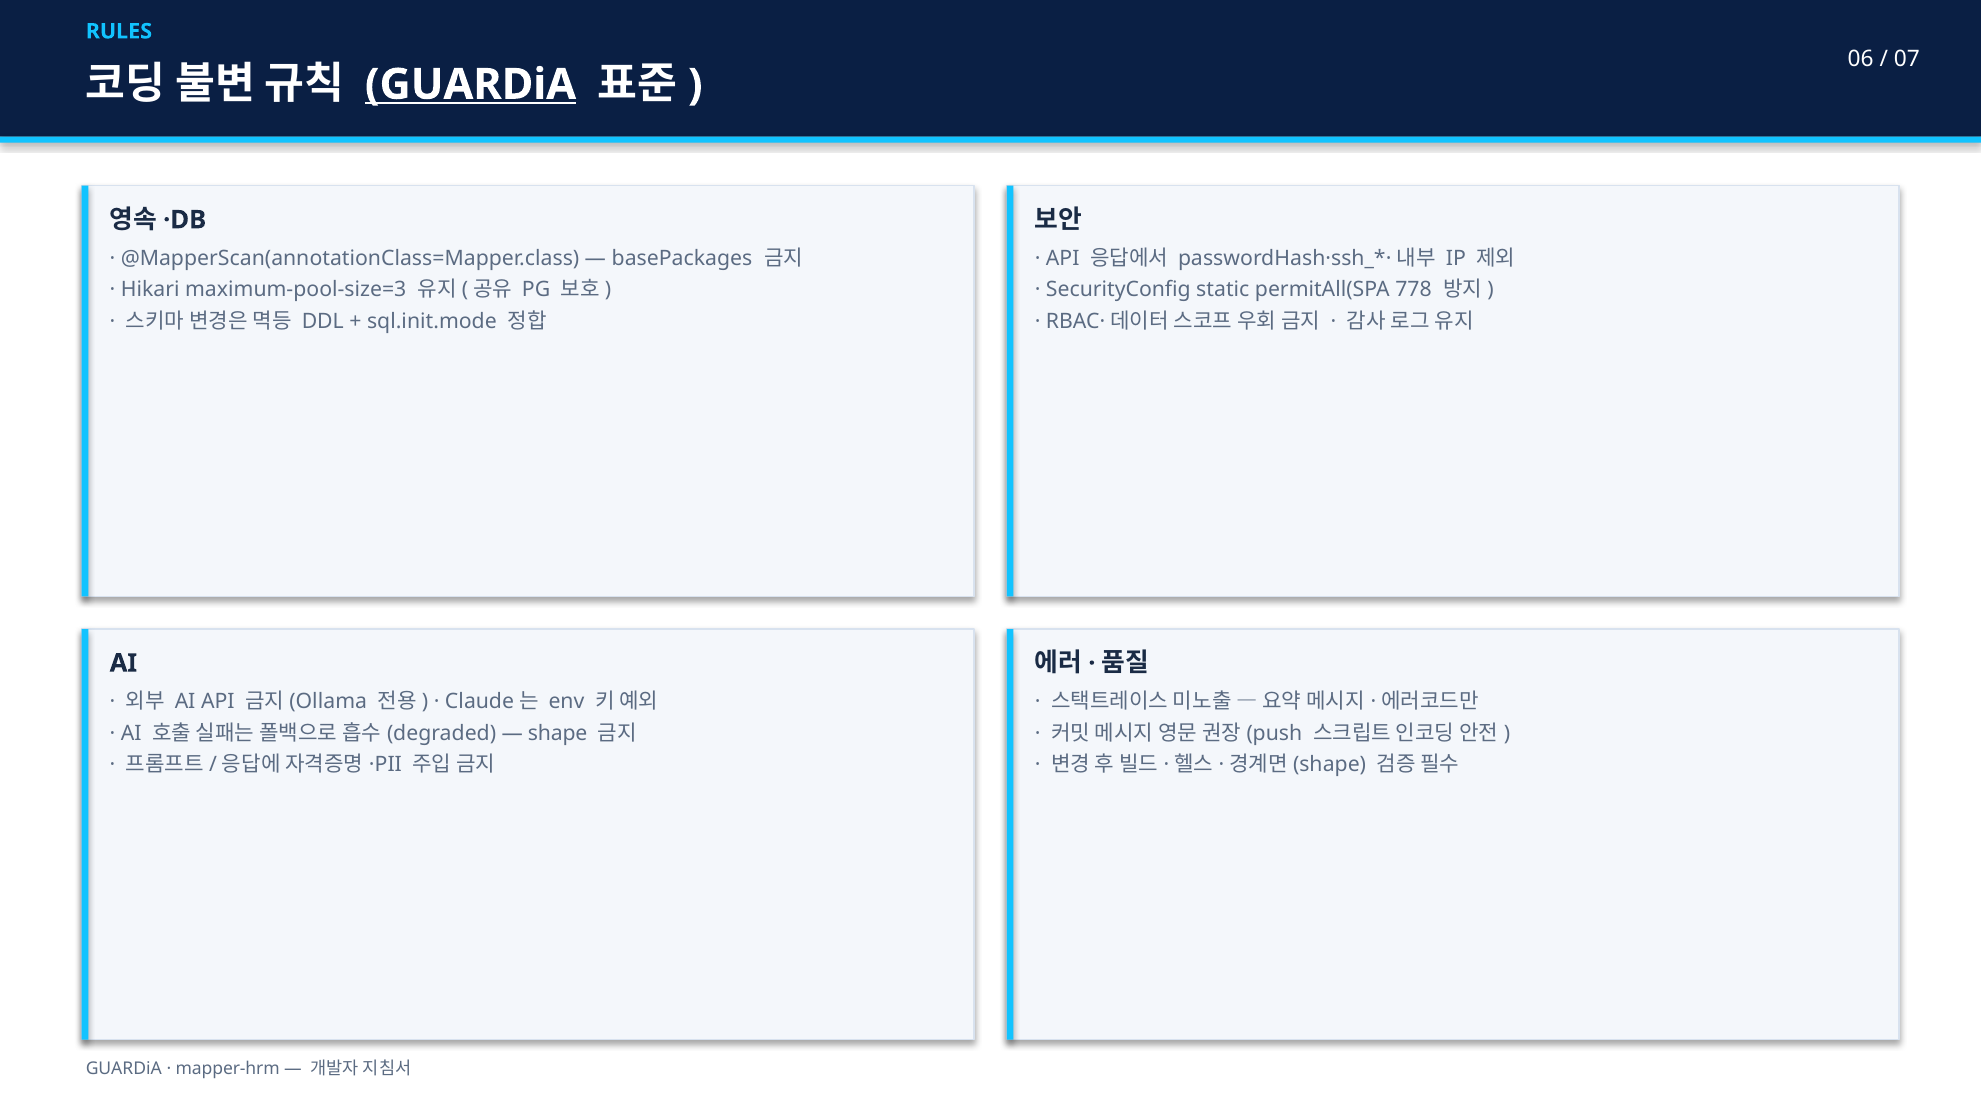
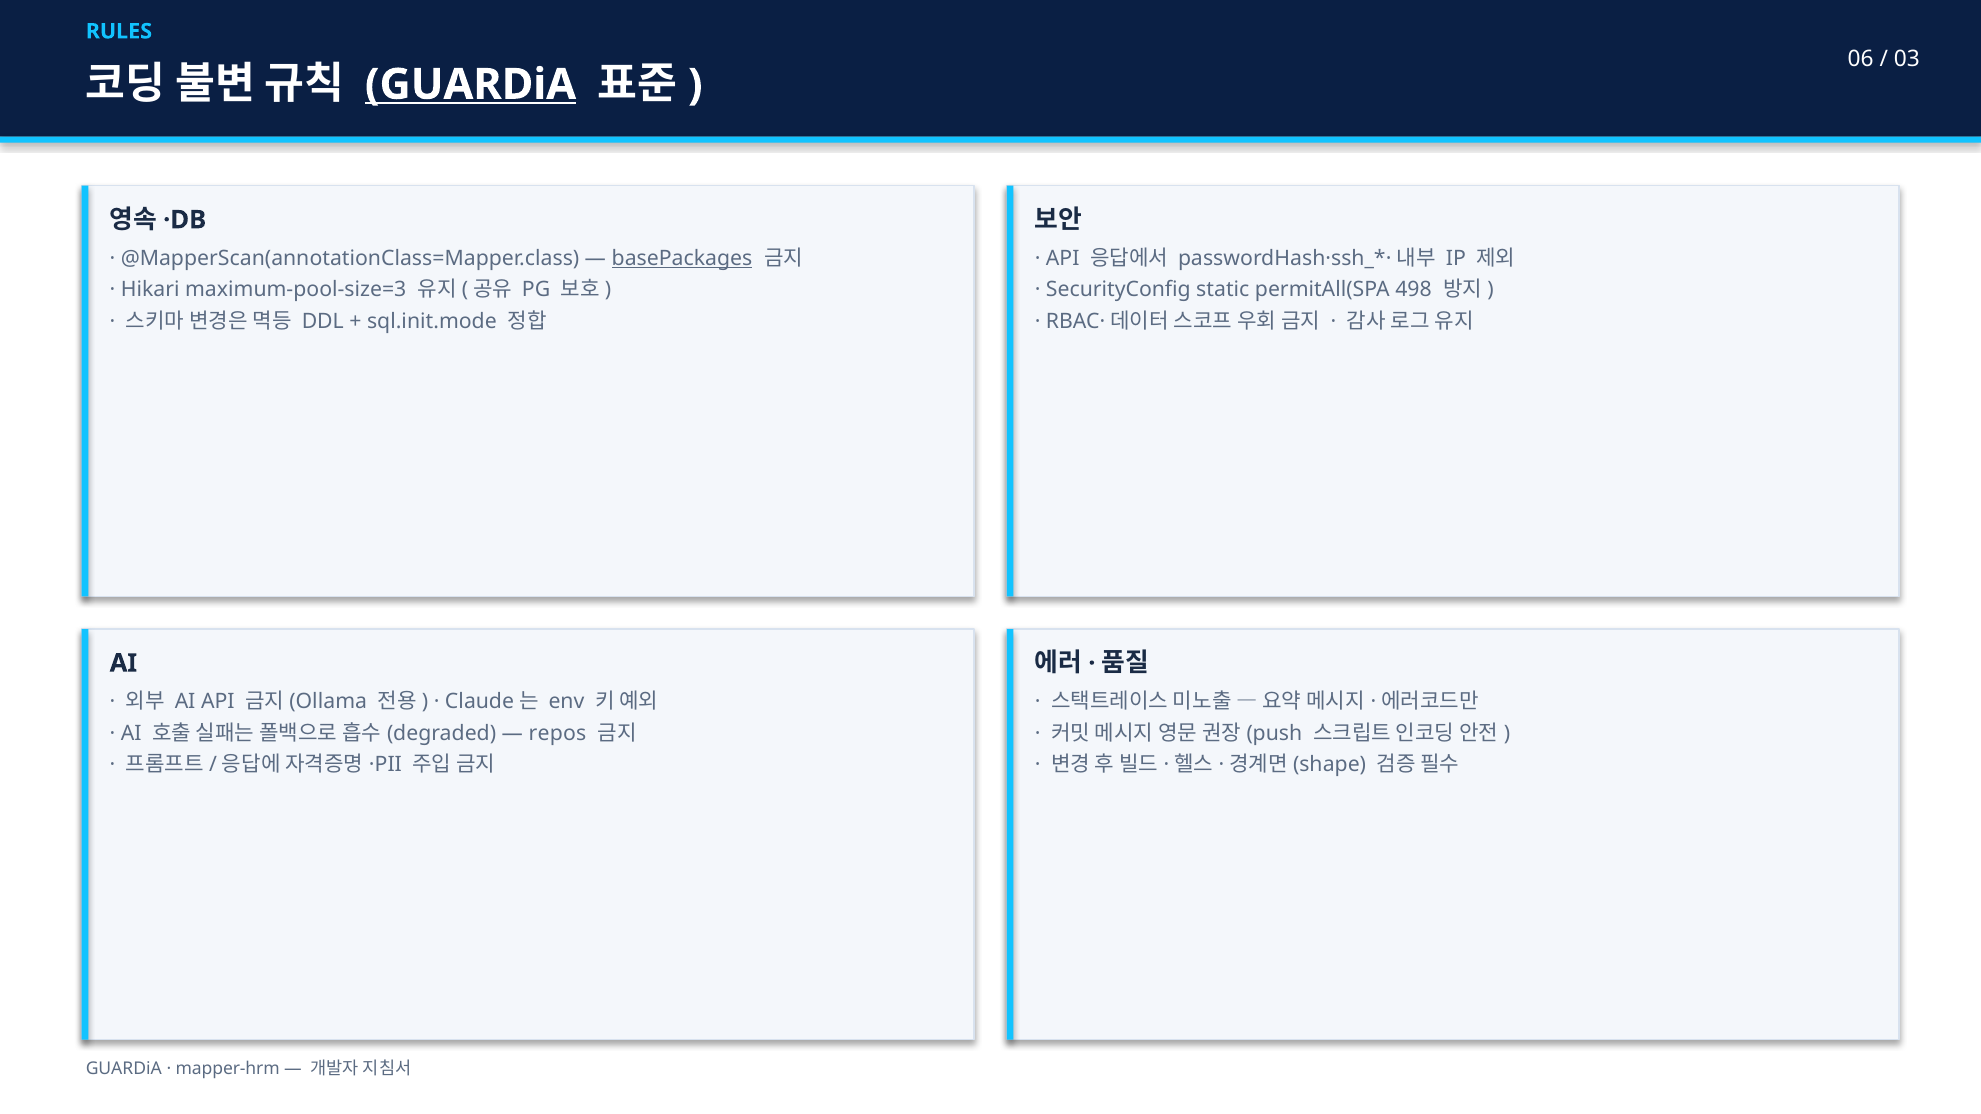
07: 07 -> 03
basePackages underline: none -> present
778: 778 -> 498
shape: shape -> repos
